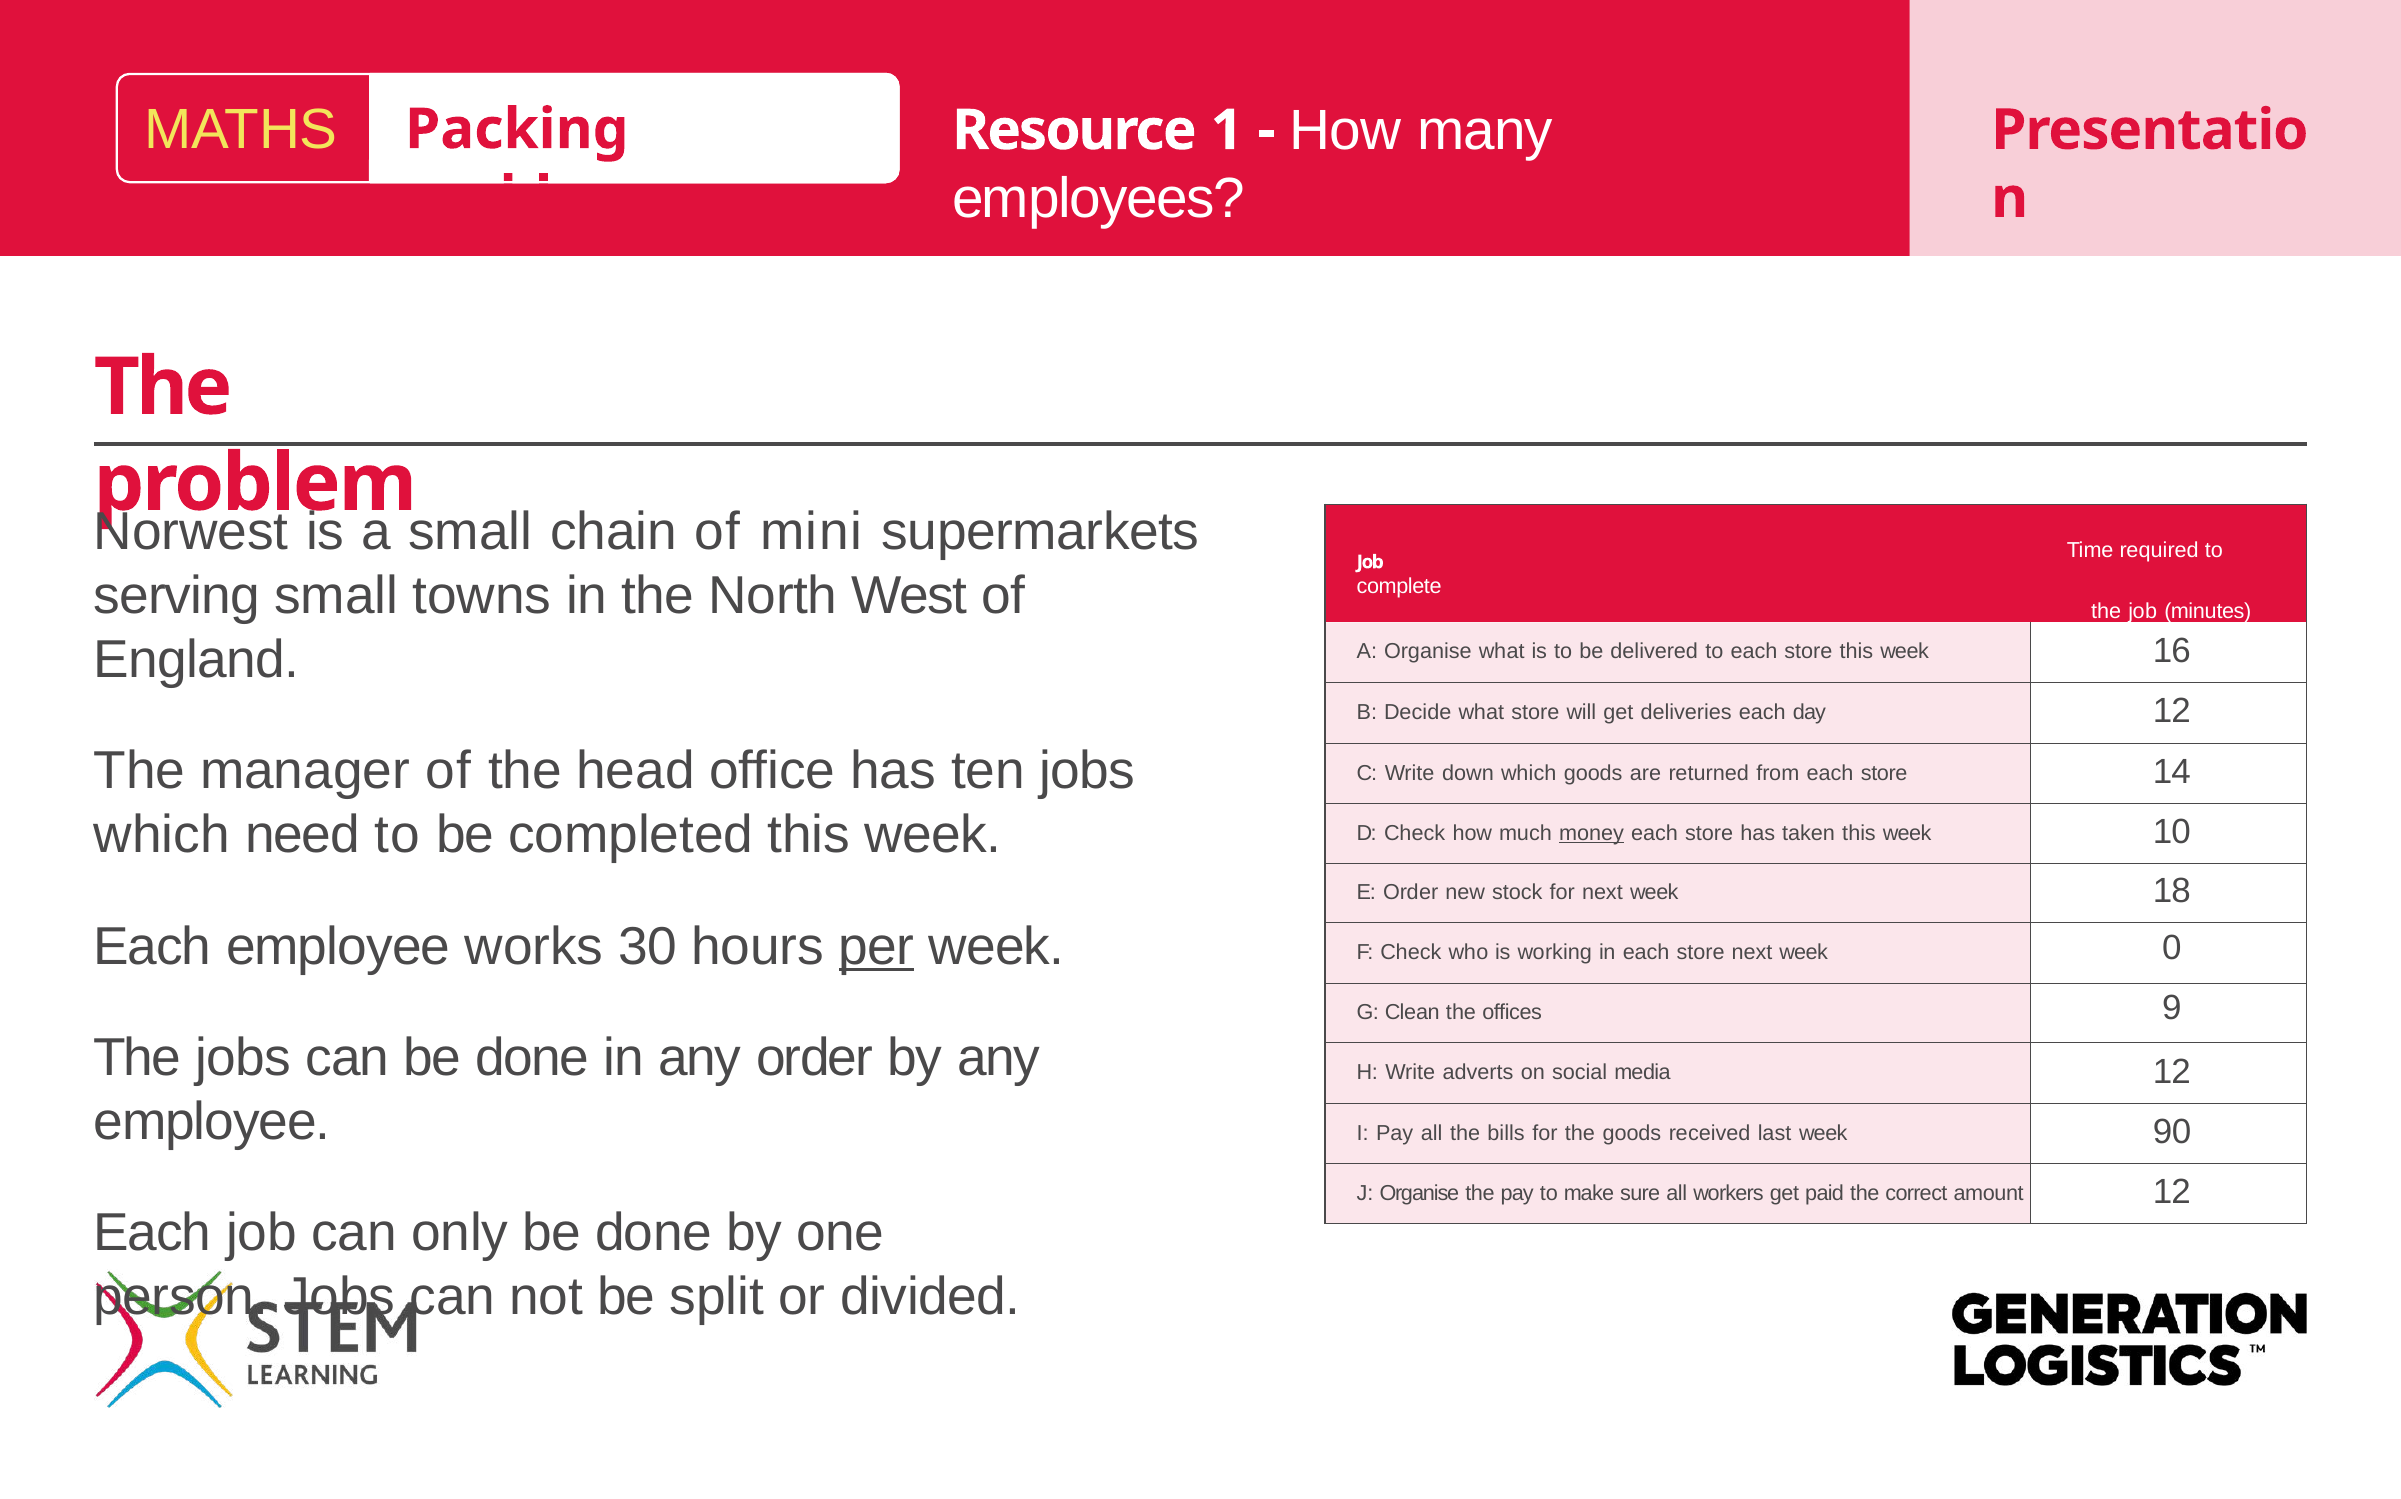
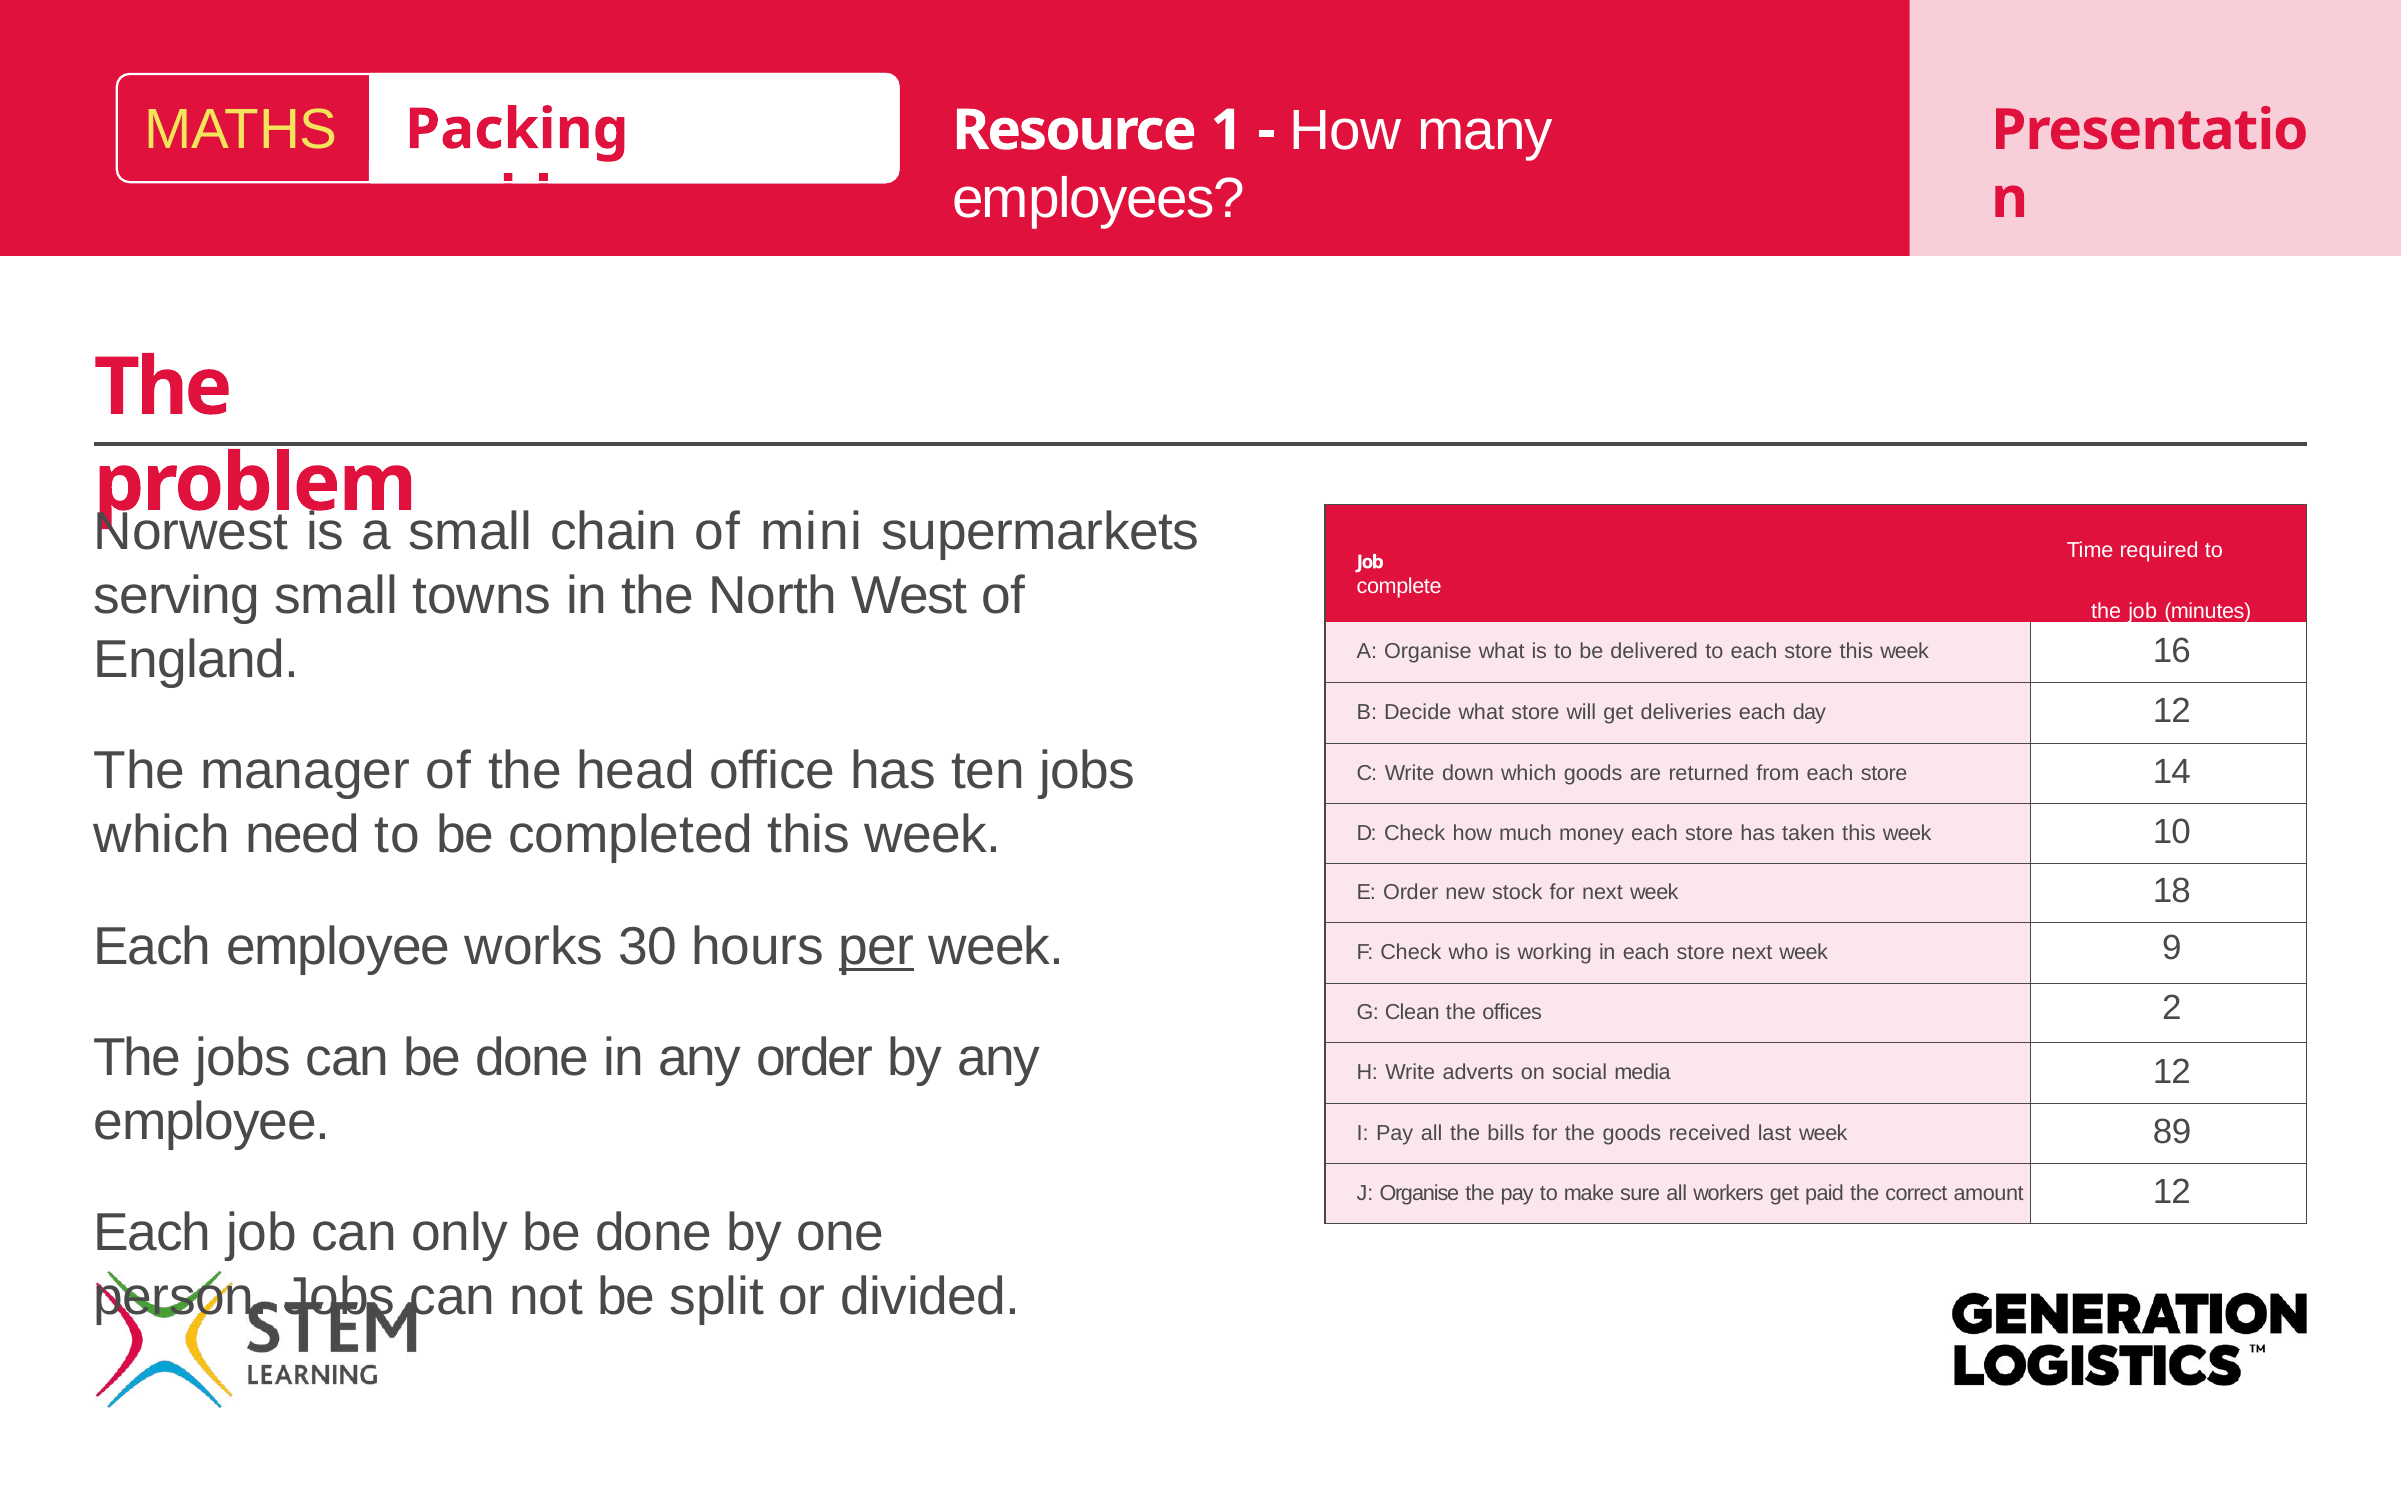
money underline: present -> none
0: 0 -> 9
9: 9 -> 2
90: 90 -> 89
